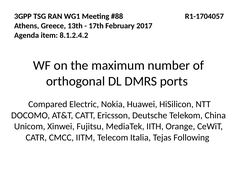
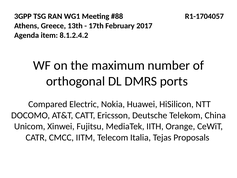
Following: Following -> Proposals
